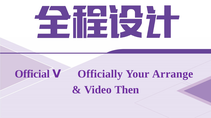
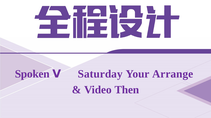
Official: Official -> Spoken
Officially: Officially -> Saturday
